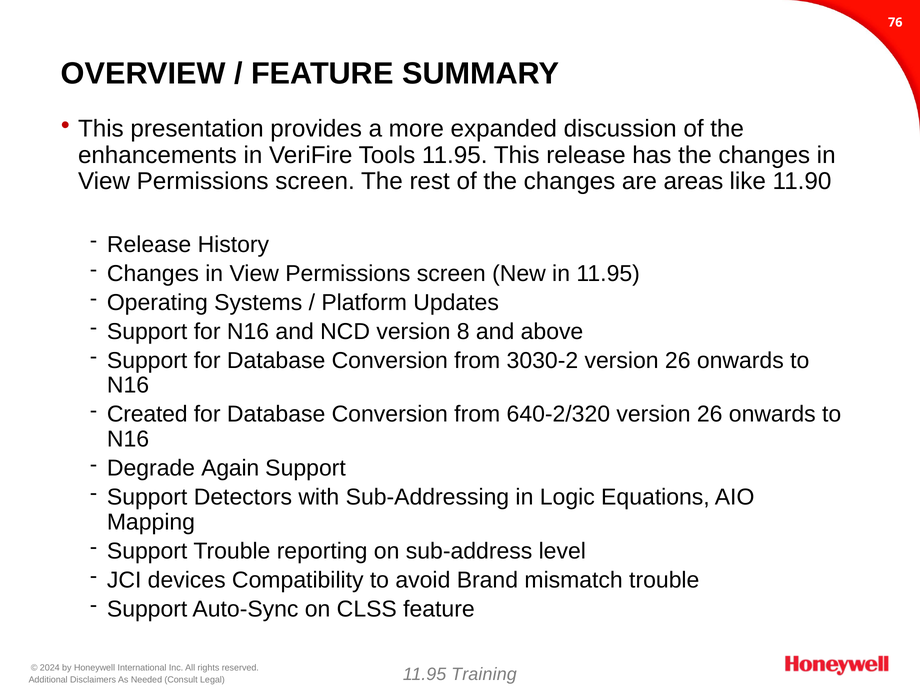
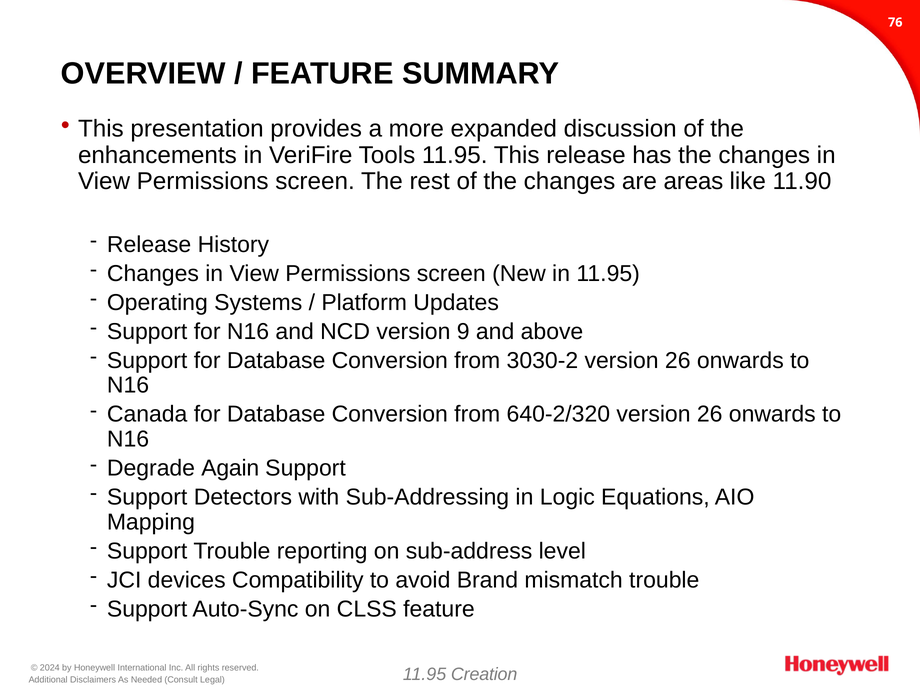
8: 8 -> 9
Created: Created -> Canada
Training: Training -> Creation
